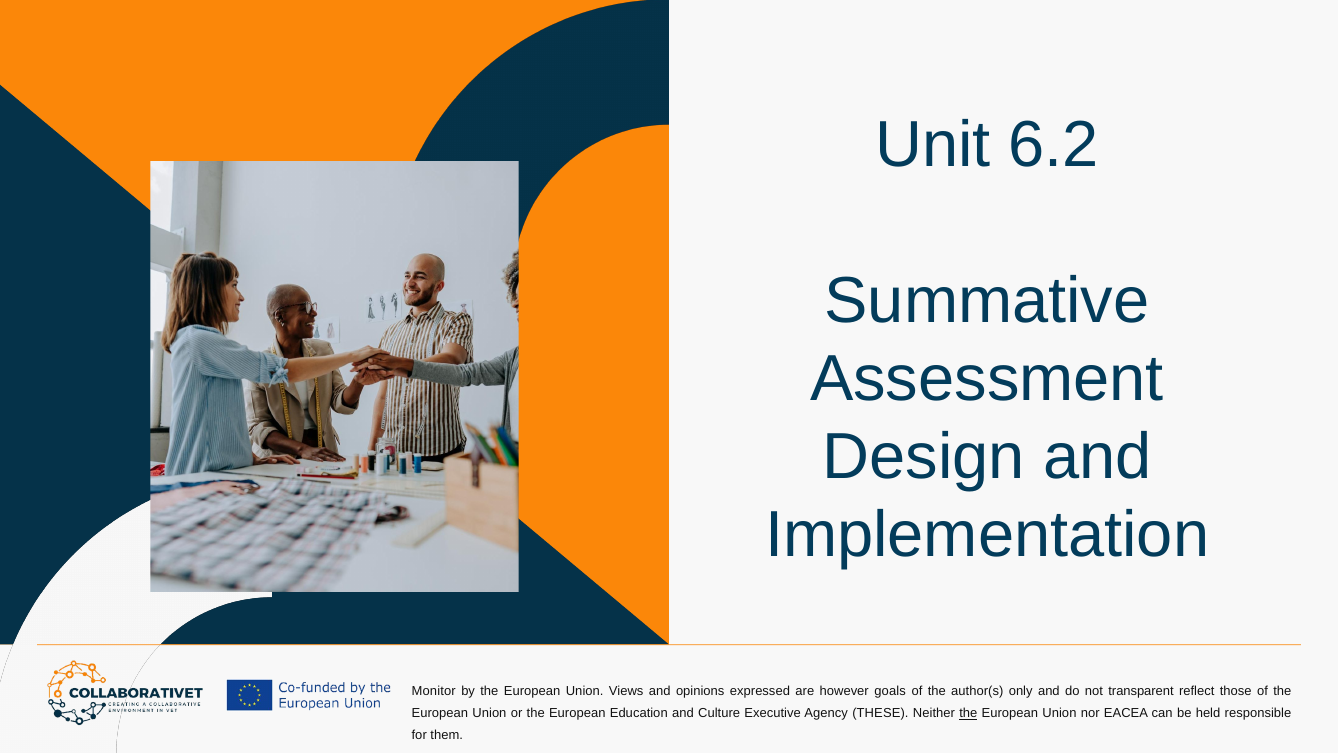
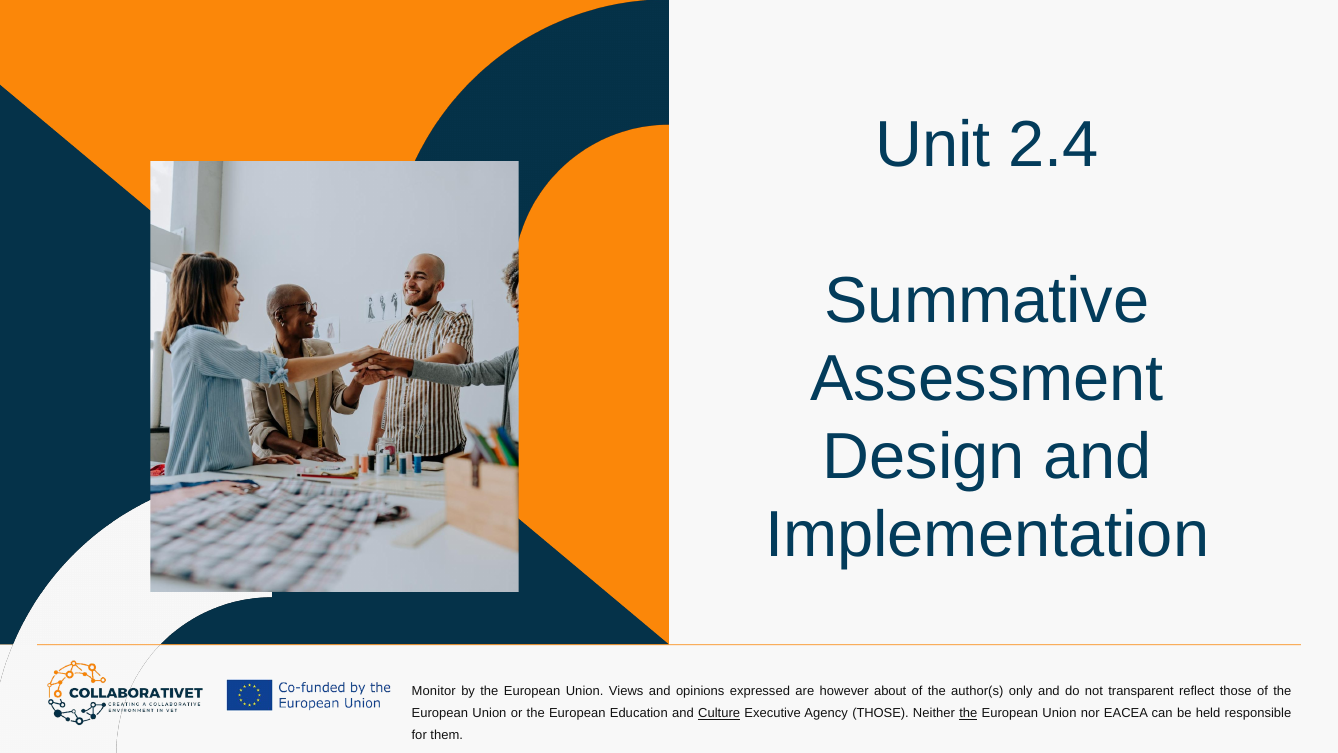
6.2: 6.2 -> 2.4
goals: goals -> about
Culture underline: none -> present
Agency THESE: THESE -> THOSE
